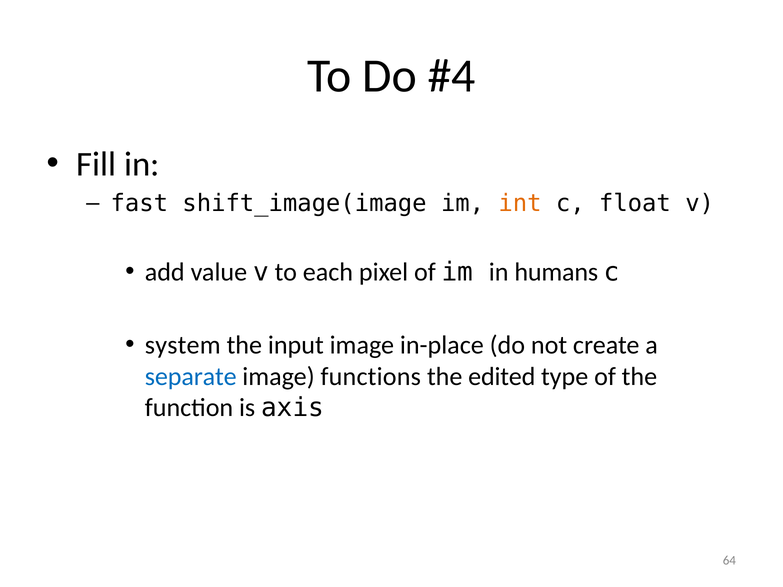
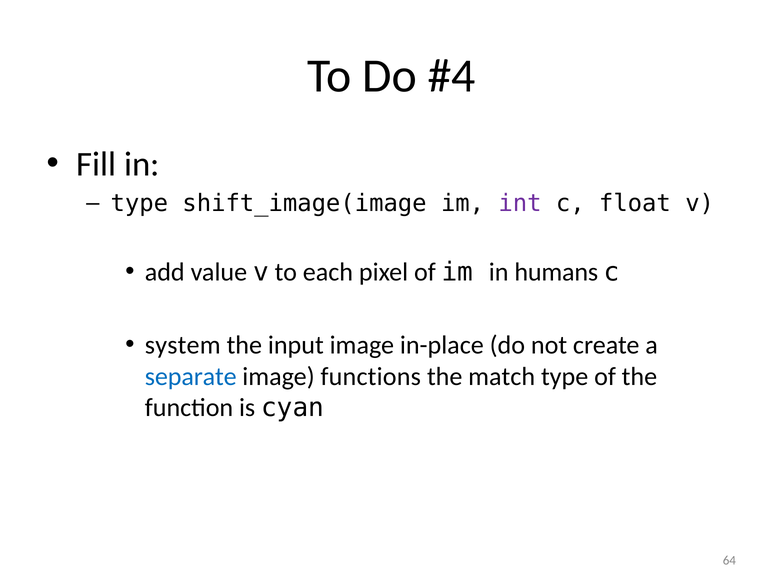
fast at (139, 204): fast -> type
int colour: orange -> purple
edited: edited -> match
axis: axis -> cyan
